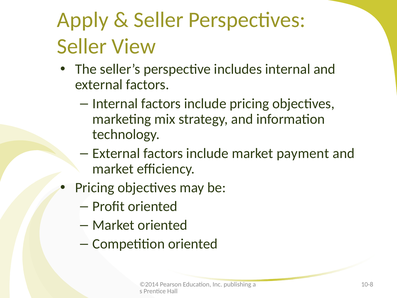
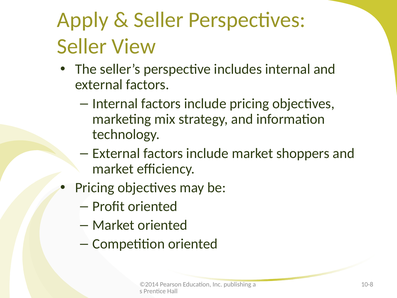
payment: payment -> shoppers
